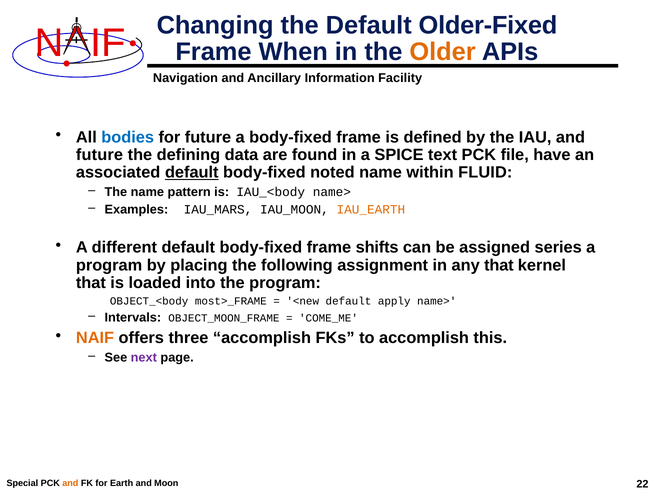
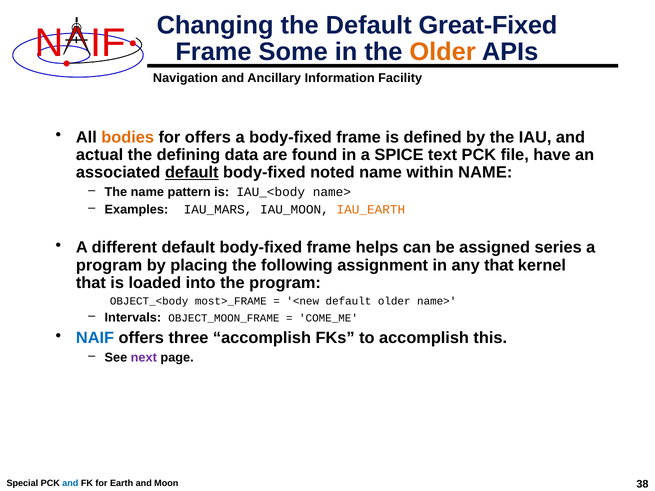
Older-Fixed: Older-Fixed -> Great-Fixed
When: When -> Some
bodies colour: blue -> orange
for future: future -> offers
future at (100, 155): future -> actual
within FLUID: FLUID -> NAME
shifts: shifts -> helps
default apply: apply -> older
NAIF colour: orange -> blue
and at (70, 484) colour: orange -> blue
22: 22 -> 38
